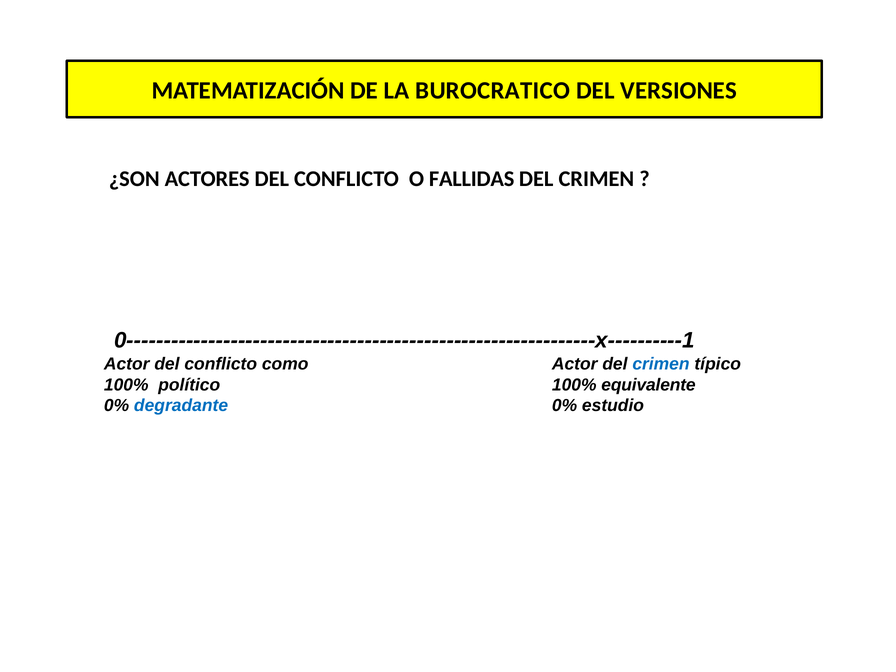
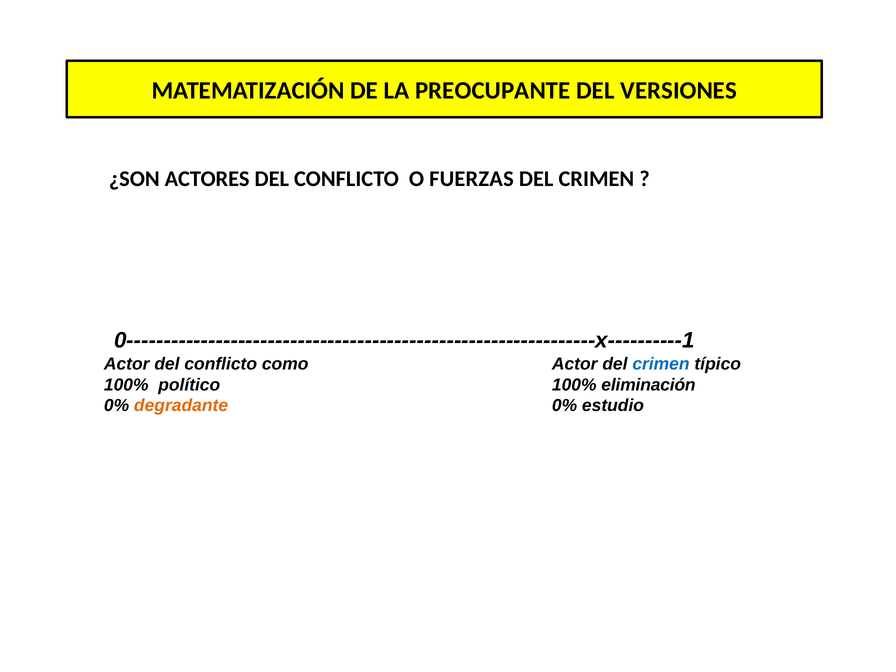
BUROCRATICO: BUROCRATICO -> PREOCUPANTE
FALLIDAS: FALLIDAS -> FUERZAS
equivalente: equivalente -> eliminación
degradante colour: blue -> orange
